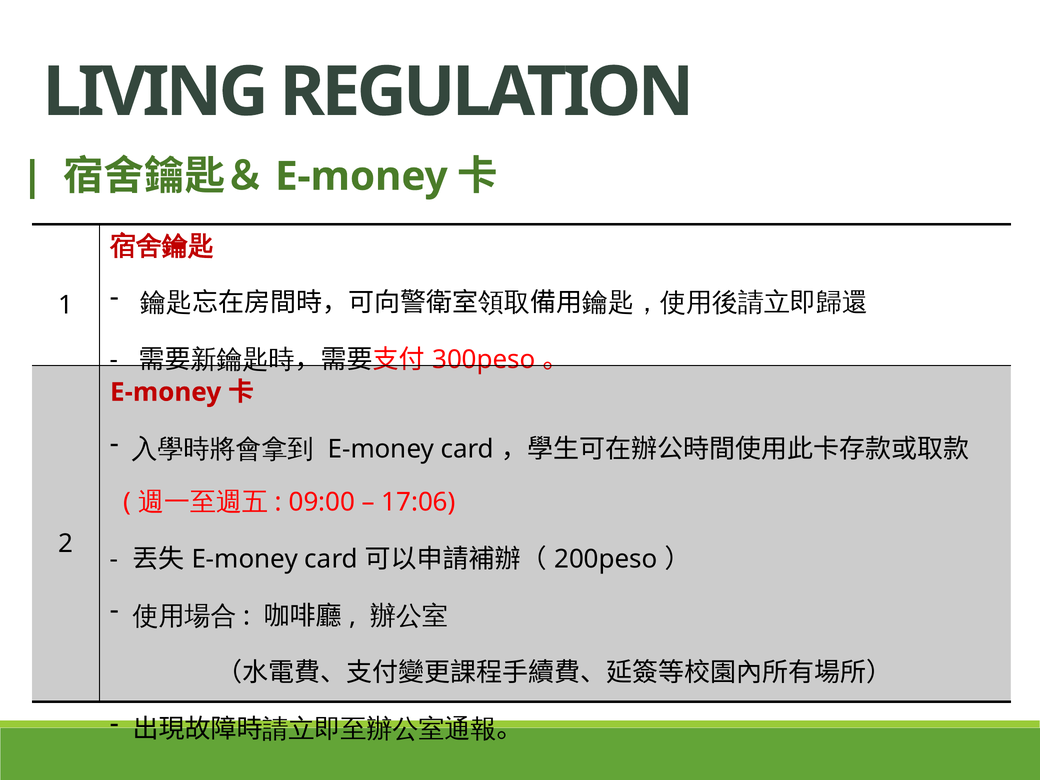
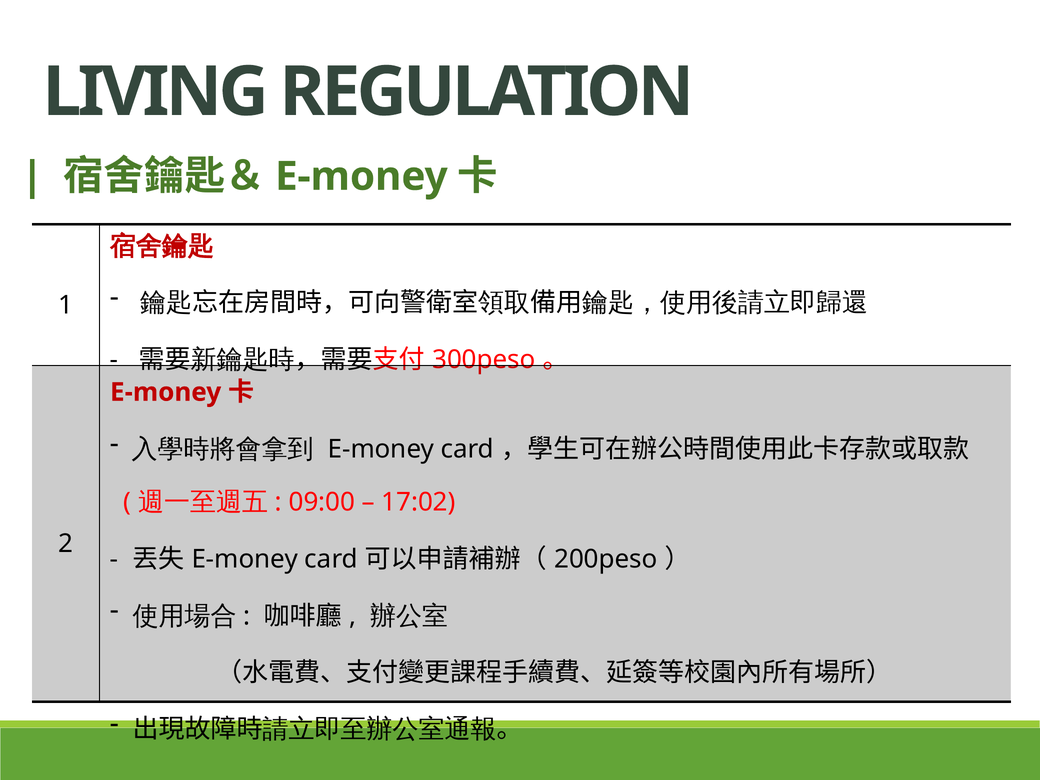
17:06: 17:06 -> 17:02
